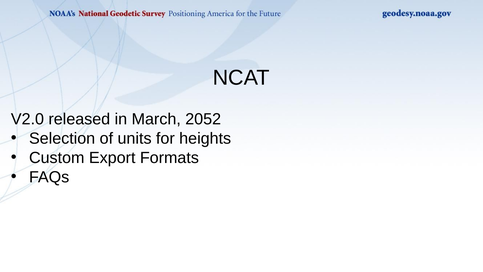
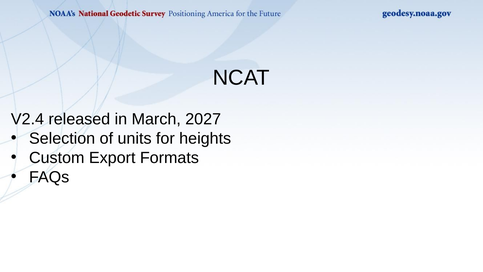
V2.0: V2.0 -> V2.4
2052: 2052 -> 2027
